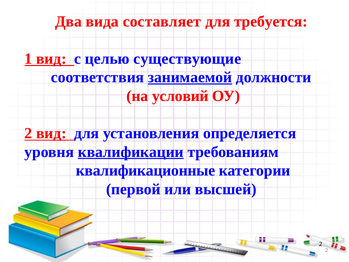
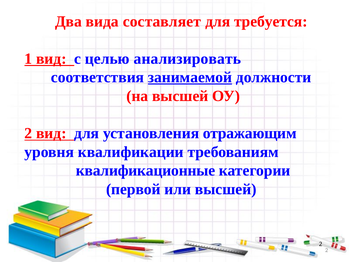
существующие: существующие -> анализировать
на условий: условий -> высшей
определяется: определяется -> отражающим
квалификации underline: present -> none
